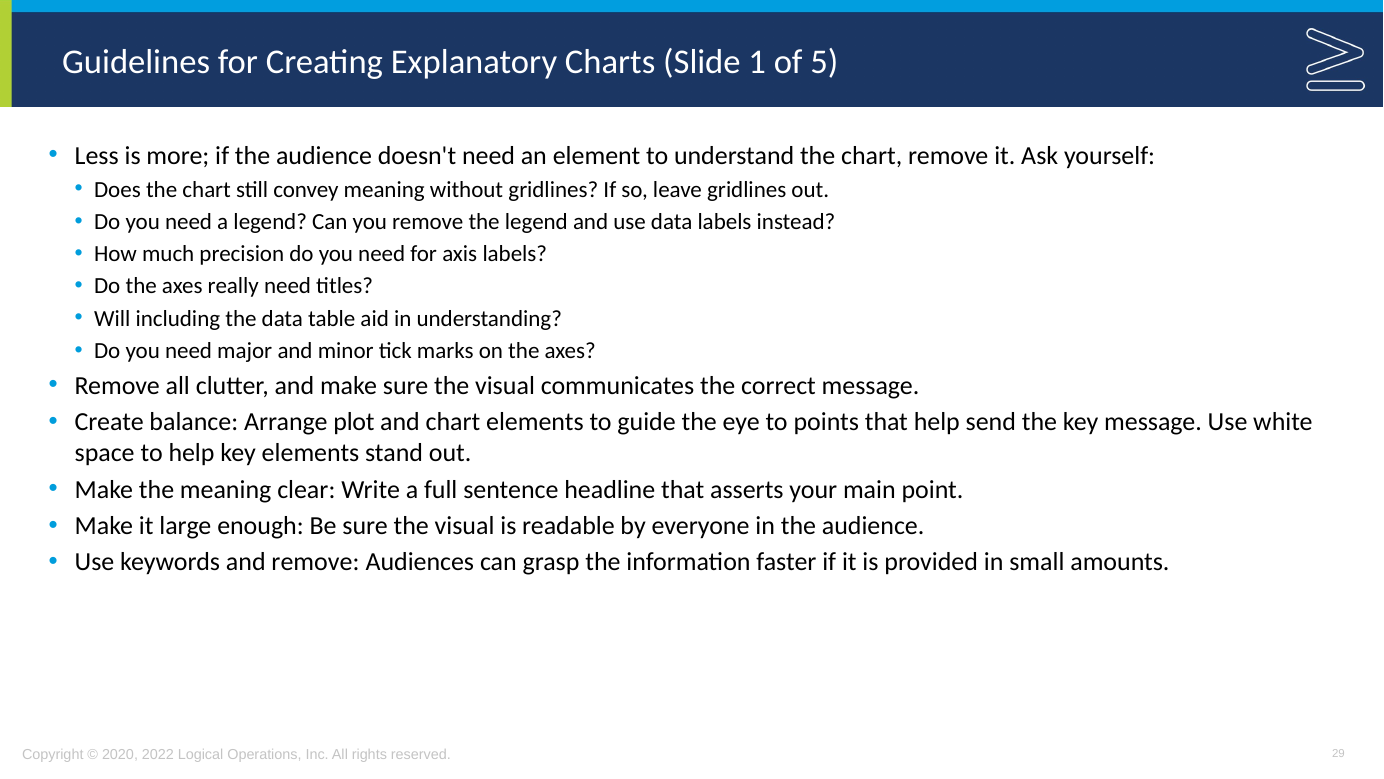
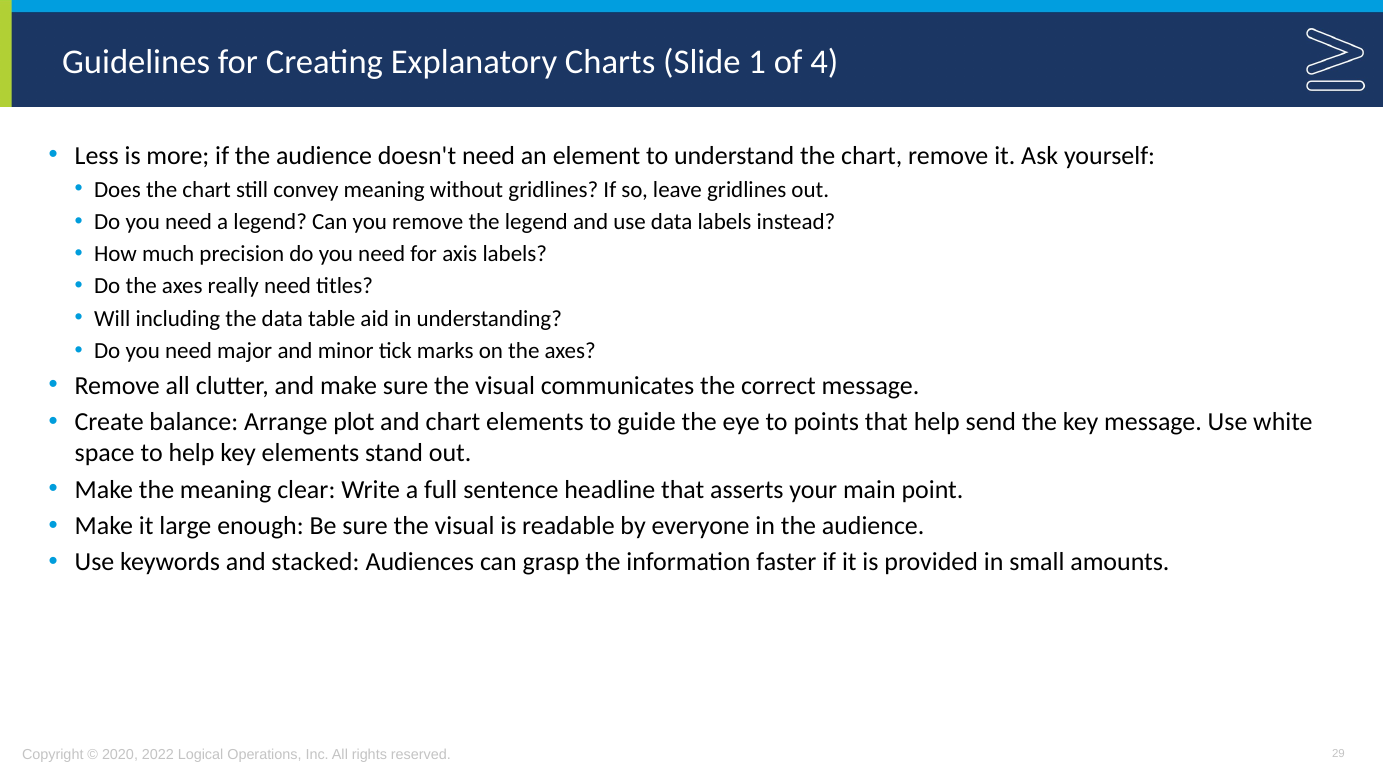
5: 5 -> 4
and remove: remove -> stacked
